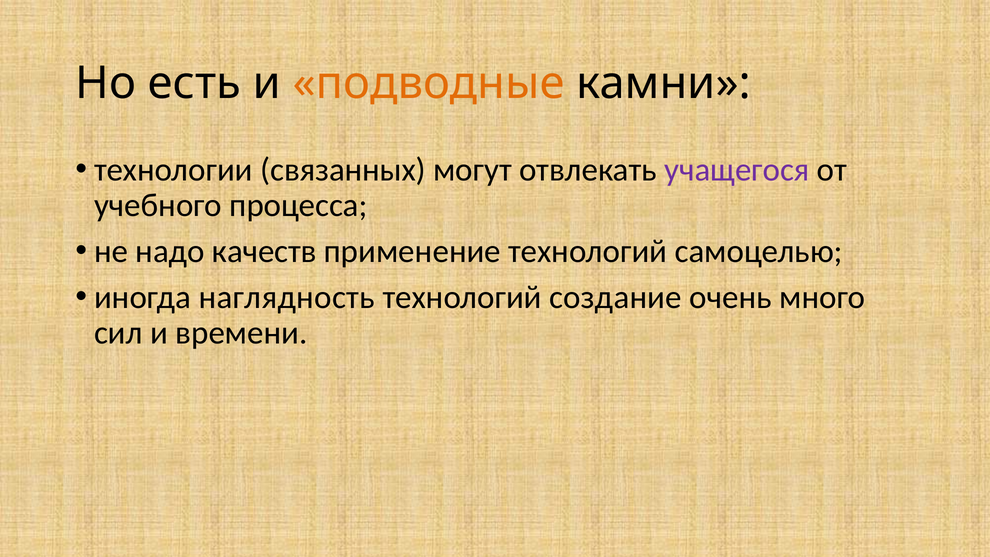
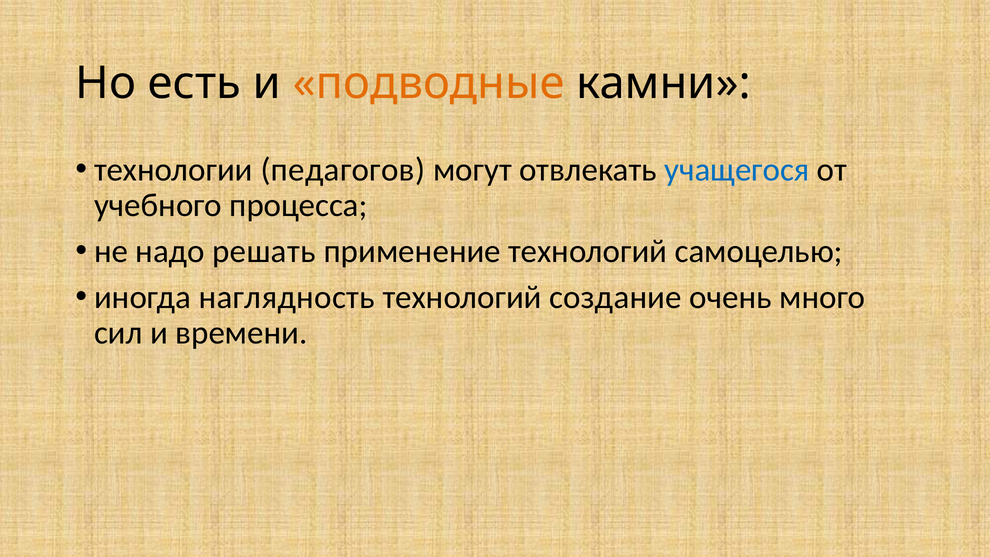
связанных: связанных -> педагогов
учащегося colour: purple -> blue
качеств: качеств -> решать
